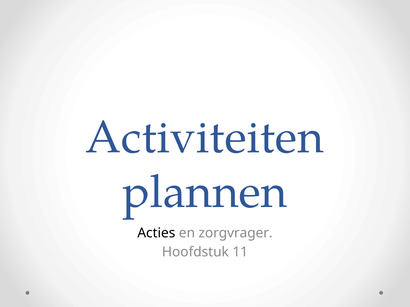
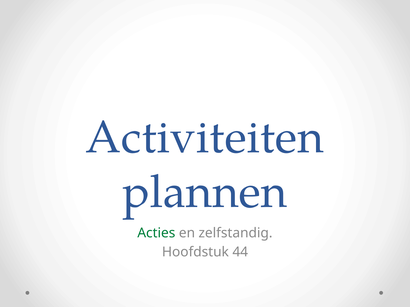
Acties colour: black -> green
zorgvrager: zorgvrager -> zelfstandig
11: 11 -> 44
